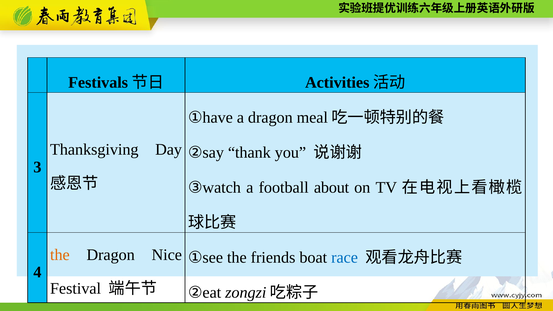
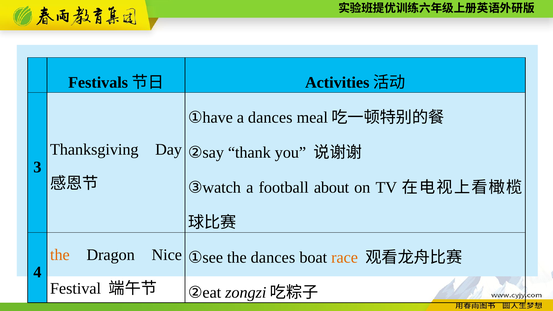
a dragon: dragon -> dances
the friends: friends -> dances
race colour: blue -> orange
